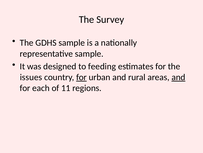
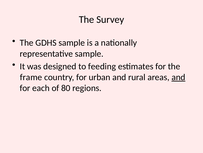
issues: issues -> frame
for at (81, 77) underline: present -> none
11: 11 -> 80
